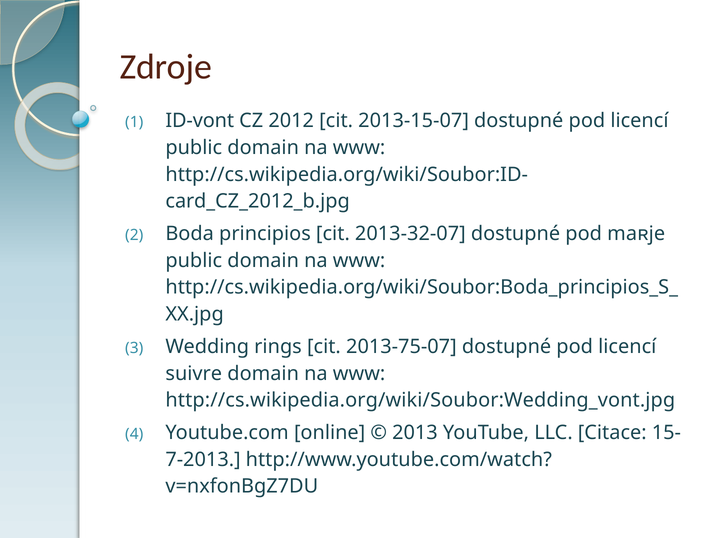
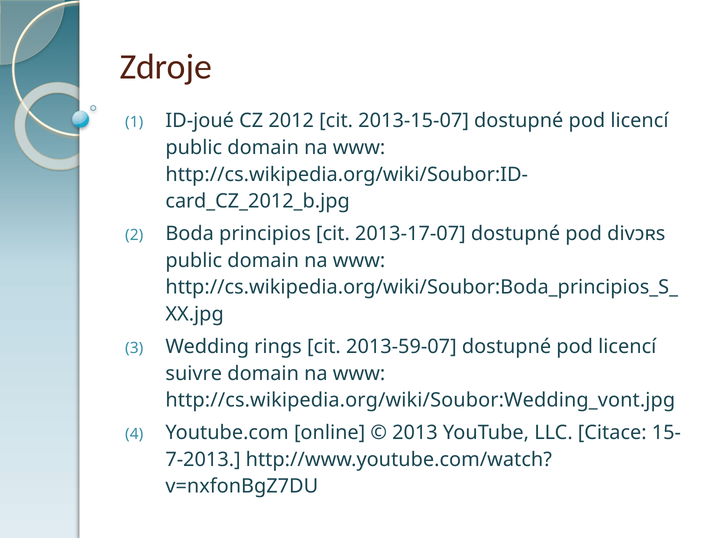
ID-vont: ID-vont -> ID-joué
2013-32-07: 2013-32-07 -> 2013-17-07
maʀje: maʀje -> divɔʀs
2013-75-07: 2013-75-07 -> 2013-59-07
